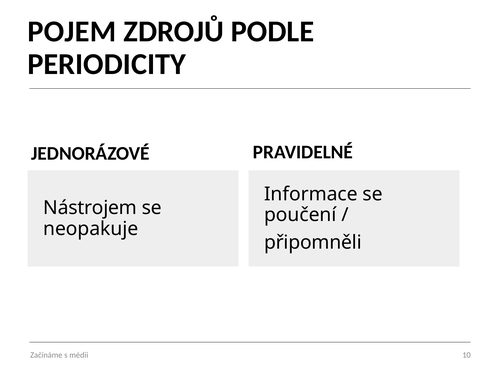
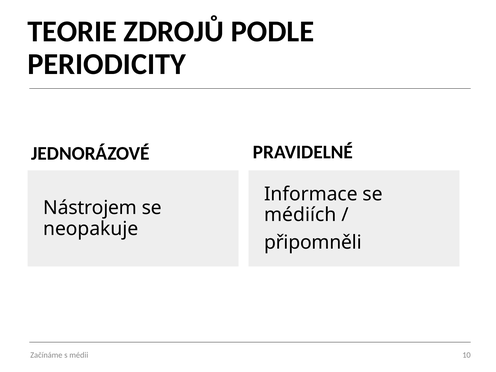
POJEM: POJEM -> TEORIE
poučení: poučení -> médiích
